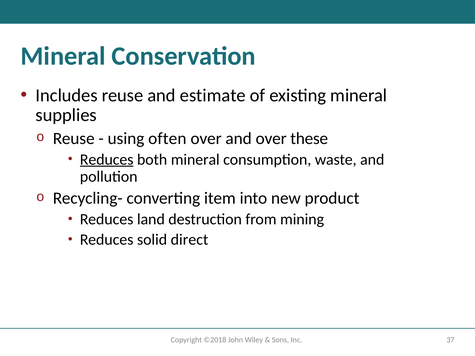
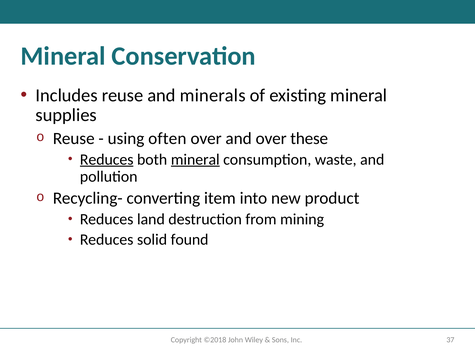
estimate: estimate -> minerals
mineral at (195, 160) underline: none -> present
direct: direct -> found
